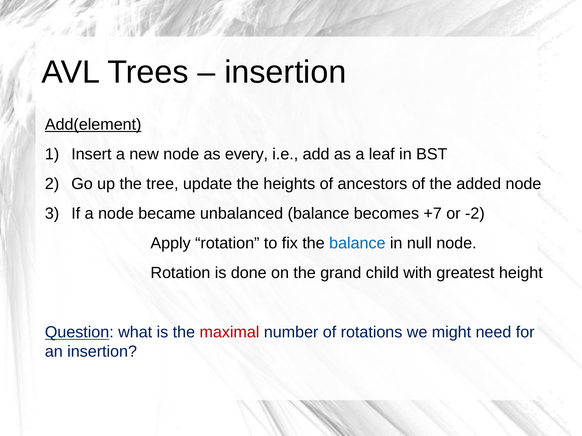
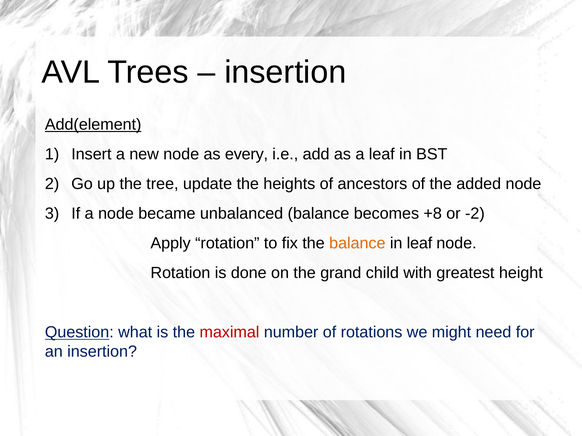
+7: +7 -> +8
balance at (357, 243) colour: blue -> orange
in null: null -> leaf
